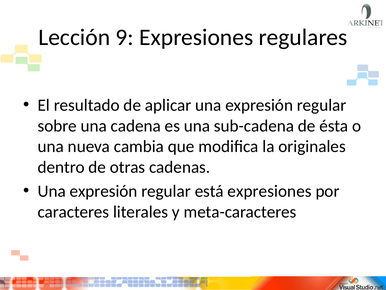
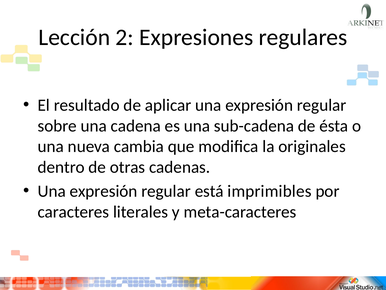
9: 9 -> 2
está expresiones: expresiones -> imprimibles
